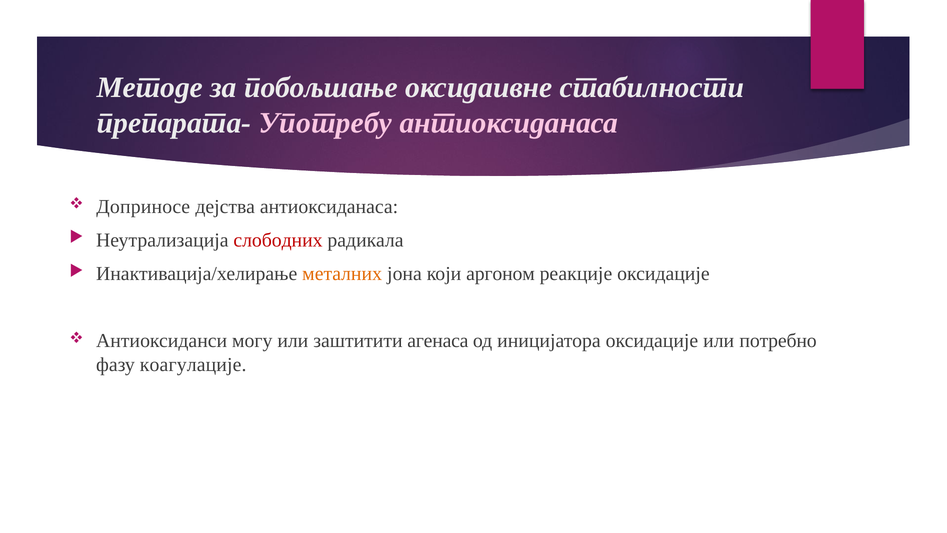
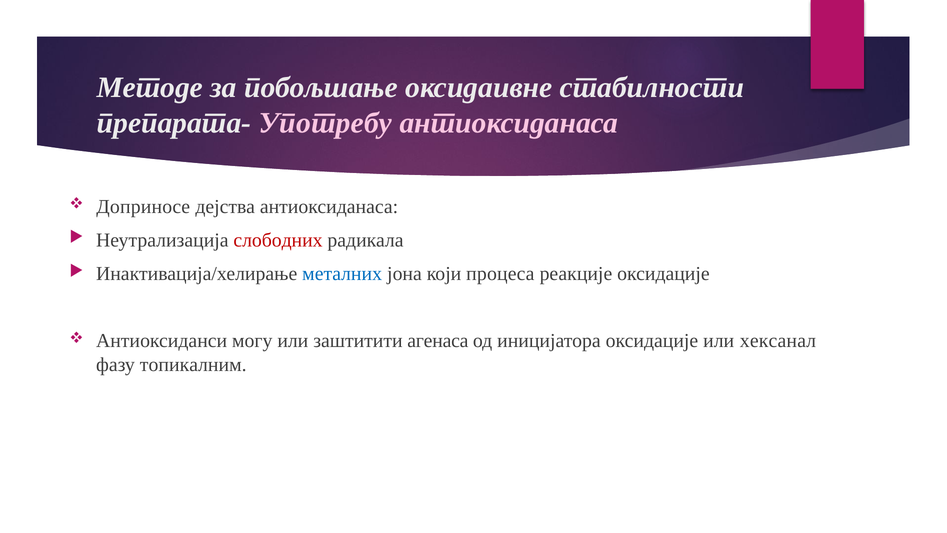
металних colour: orange -> blue
аргоном: аргоном -> процеса
потребно: потребно -> хексанал
коагулације: коагулације -> топикалним
